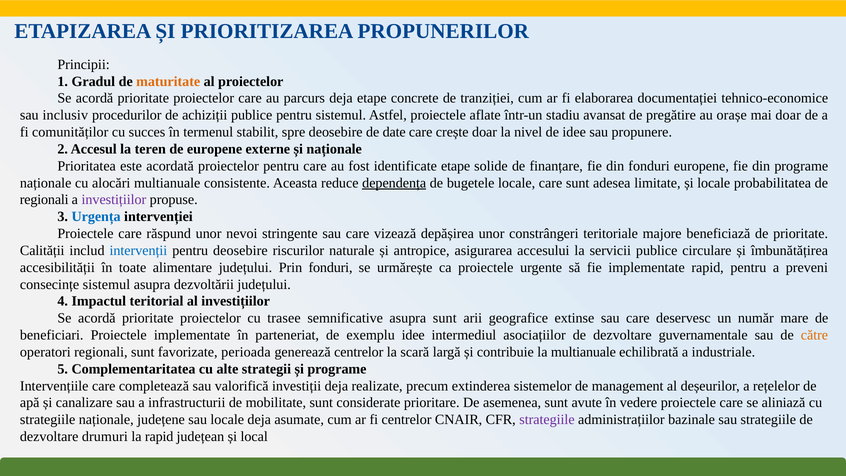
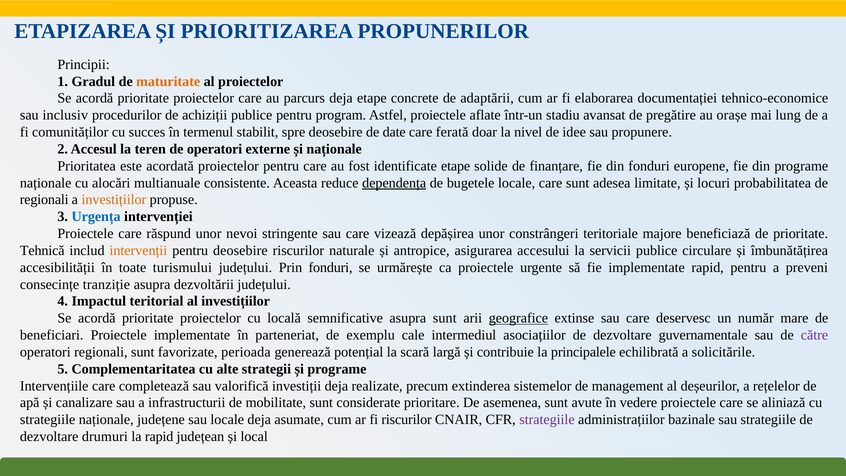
tranziției: tranziției -> adaptării
pentru sistemul: sistemul -> program
mai doar: doar -> lung
crește: crește -> ferată
de europene: europene -> operatori
și locale: locale -> locuri
investițiilor at (114, 200) colour: purple -> orange
Calității: Calității -> Tehnică
intervenții colour: blue -> orange
alimentare: alimentare -> turismului
consecințe sistemul: sistemul -> tranziție
trasee: trasee -> locală
geografice underline: none -> present
exemplu idee: idee -> cale
către colour: orange -> purple
generează centrelor: centrelor -> potențial
la multianuale: multianuale -> principalele
industriale: industriale -> solicitările
fi centrelor: centrelor -> riscurilor
